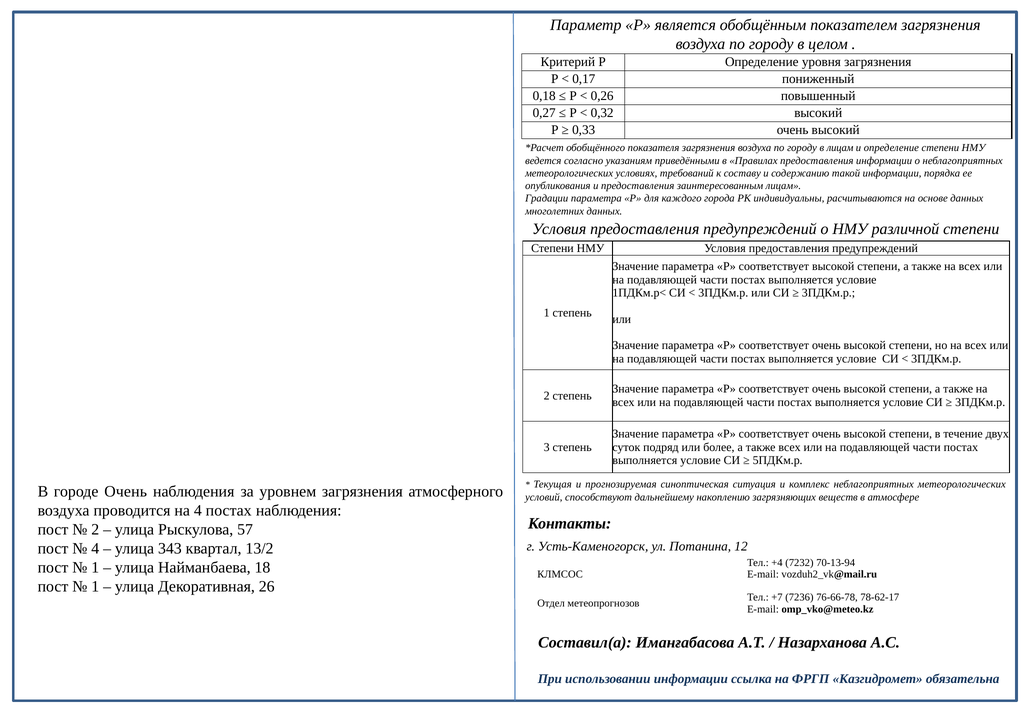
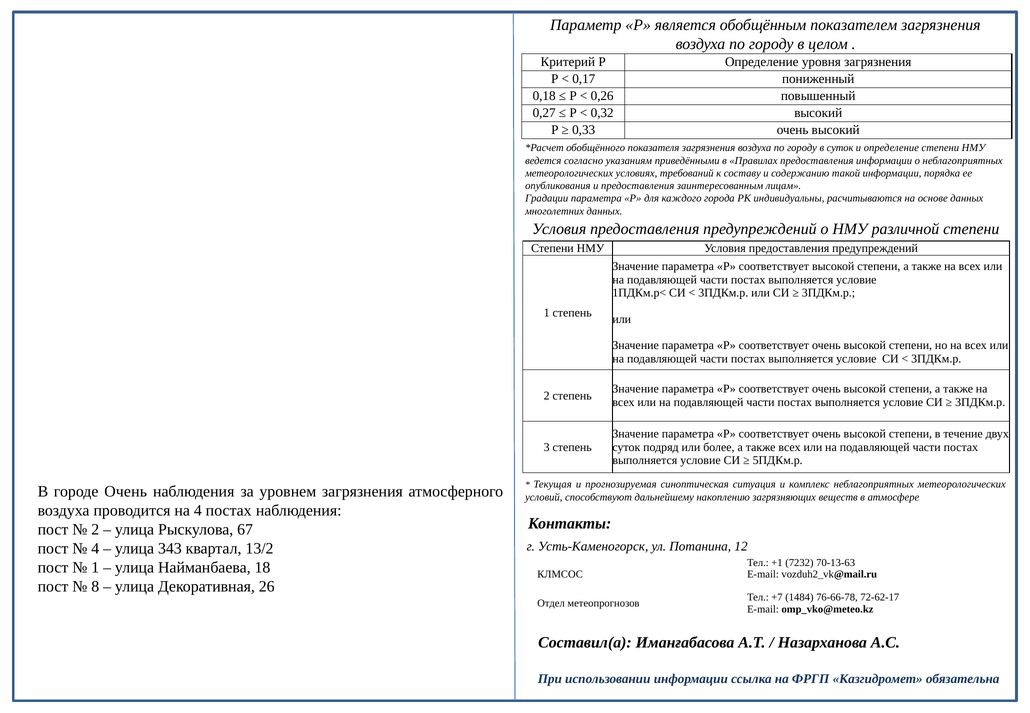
в лицам: лицам -> суток
57: 57 -> 67
+4: +4 -> +1
70-13-94: 70-13-94 -> 70-13-63
1 at (95, 587): 1 -> 8
7236: 7236 -> 1484
78-62-17: 78-62-17 -> 72-62-17
